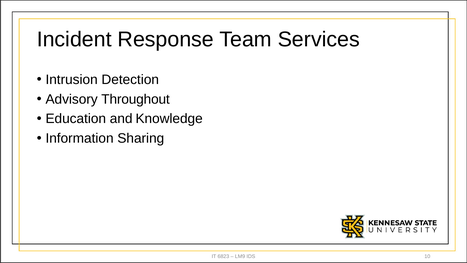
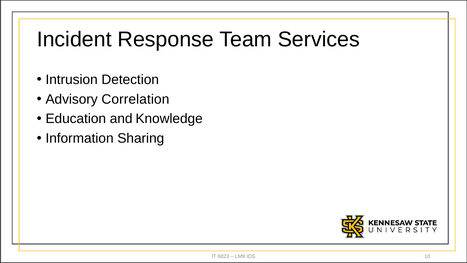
Throughout: Throughout -> Correlation
